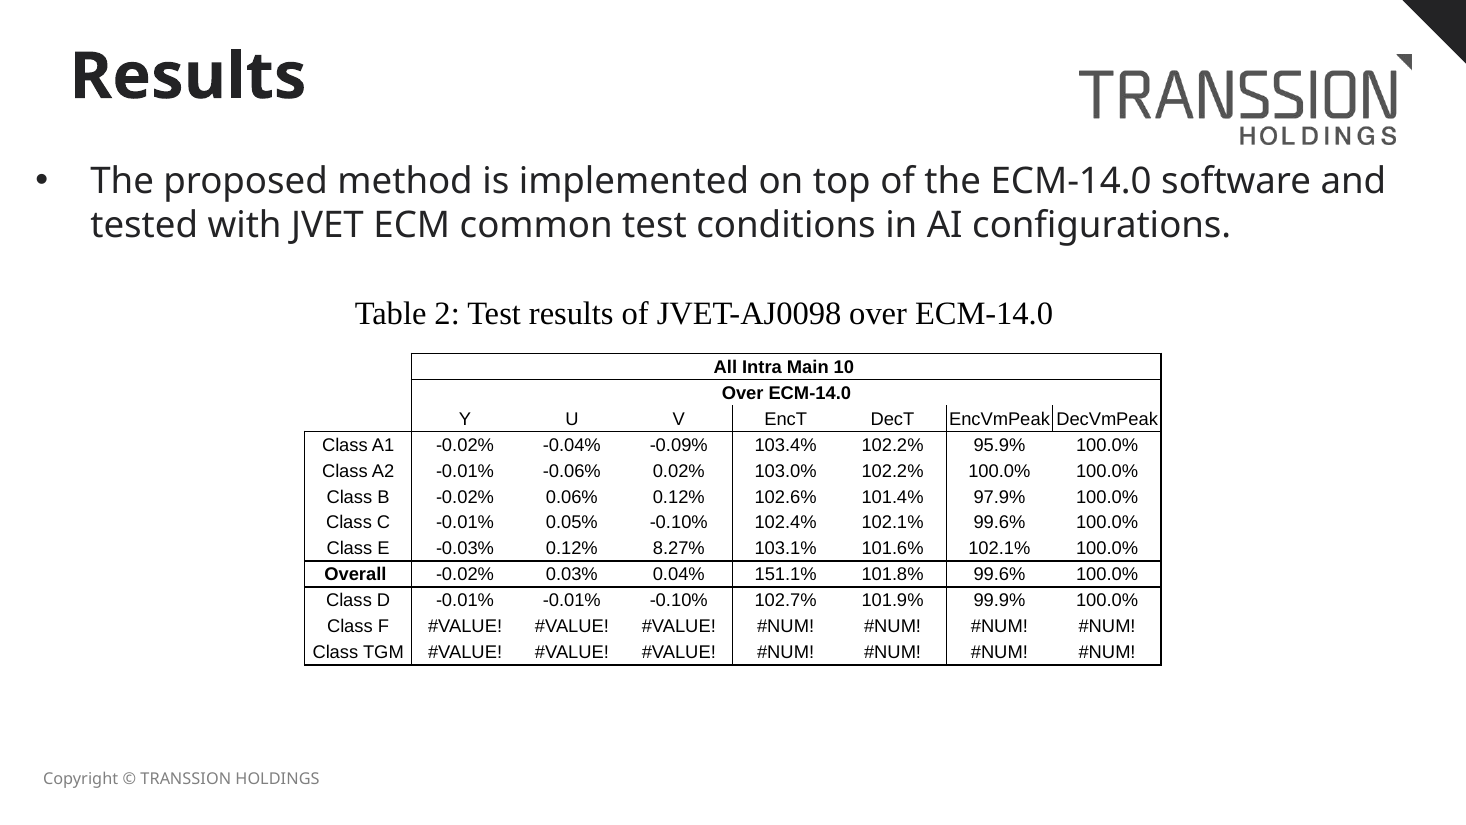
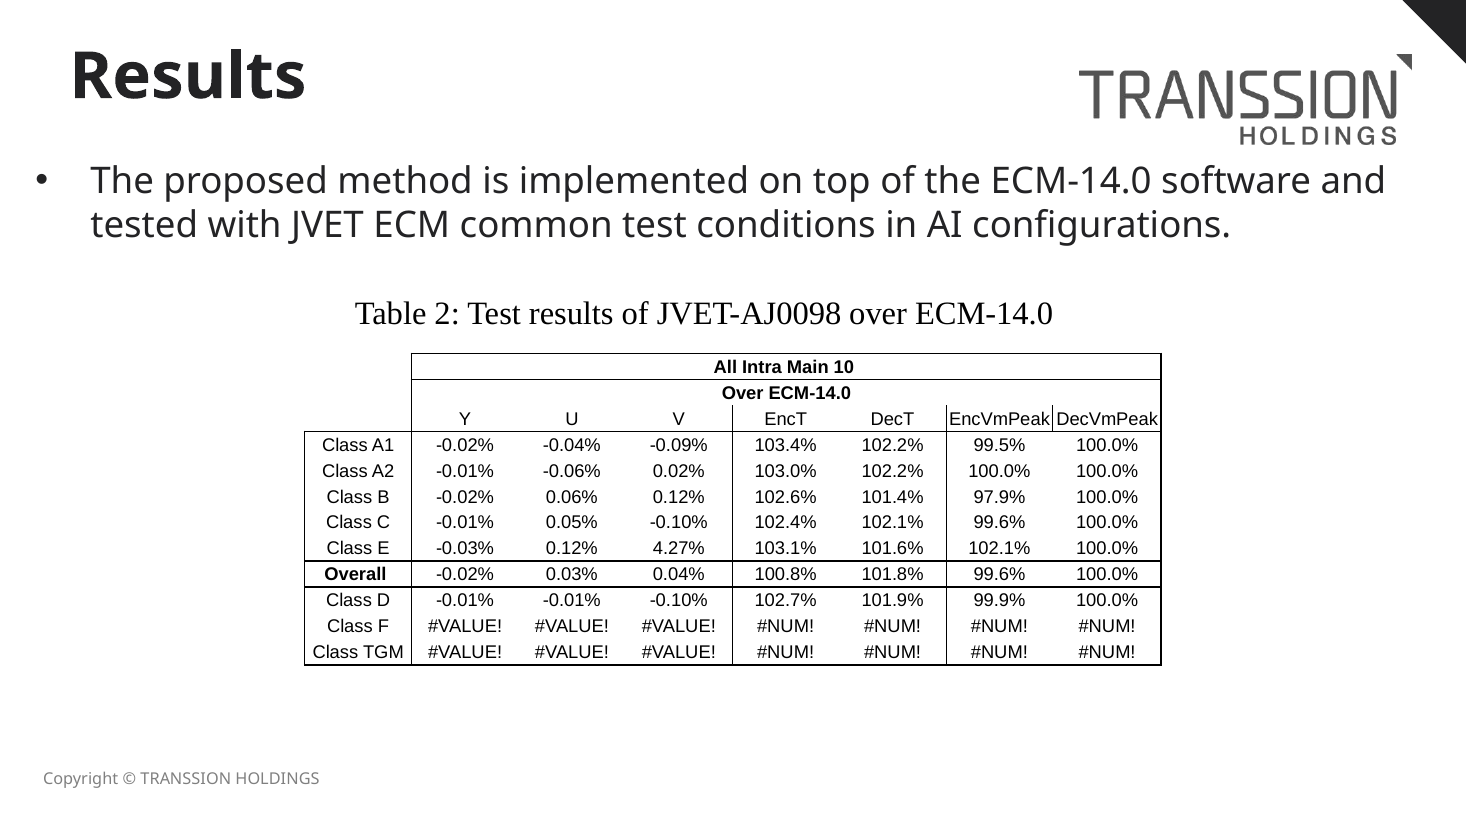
95.9%: 95.9% -> 99.5%
8.27%: 8.27% -> 4.27%
151.1%: 151.1% -> 100.8%
